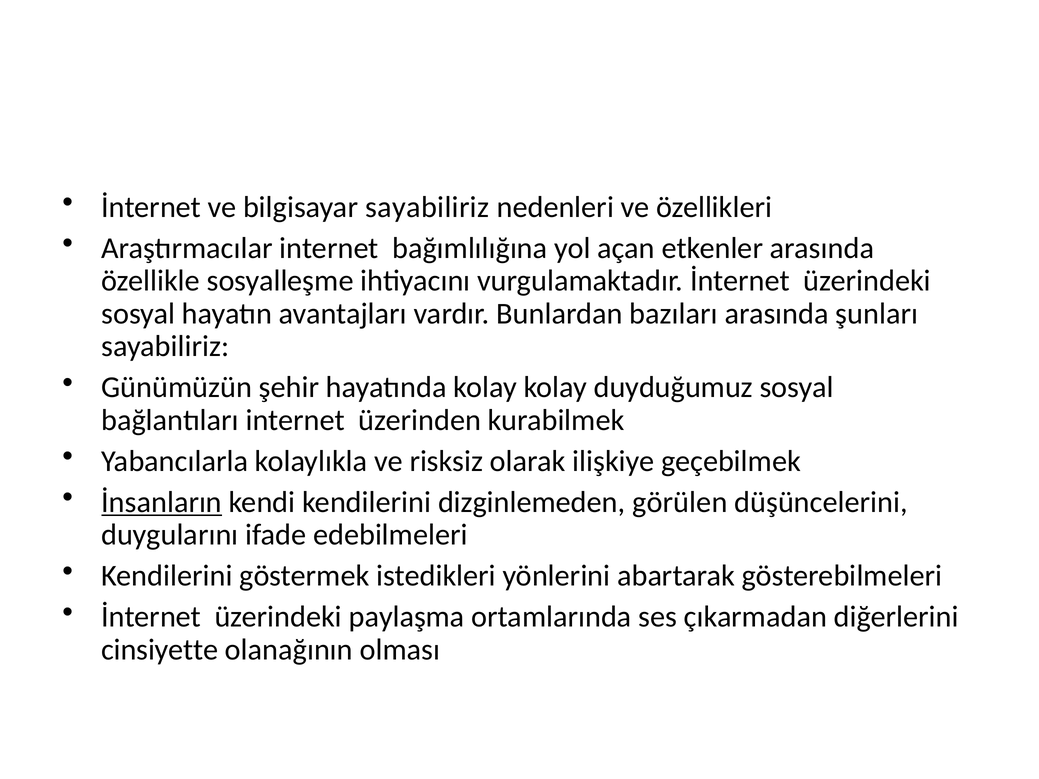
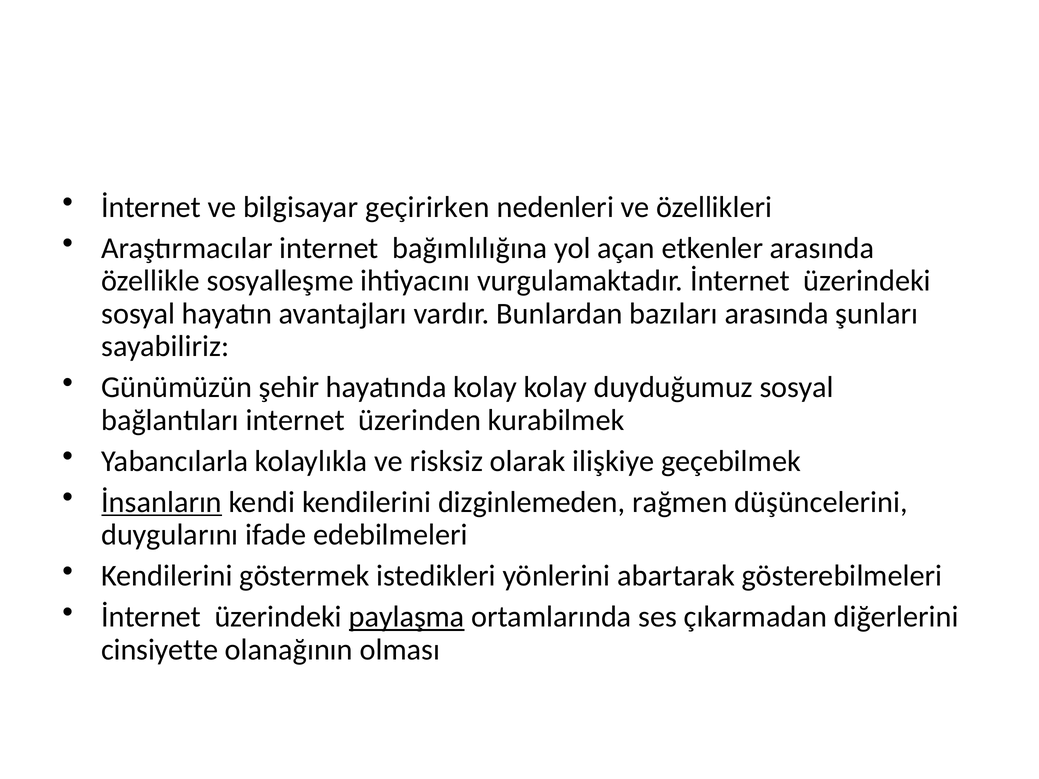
bilgisayar sayabiliriz: sayabiliriz -> geçirirken
görülen: görülen -> rağmen
paylaşma underline: none -> present
